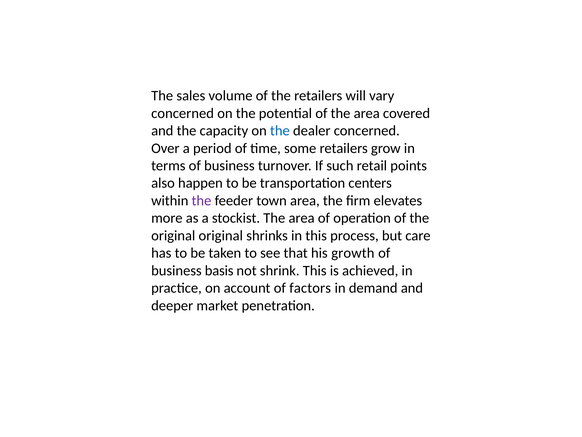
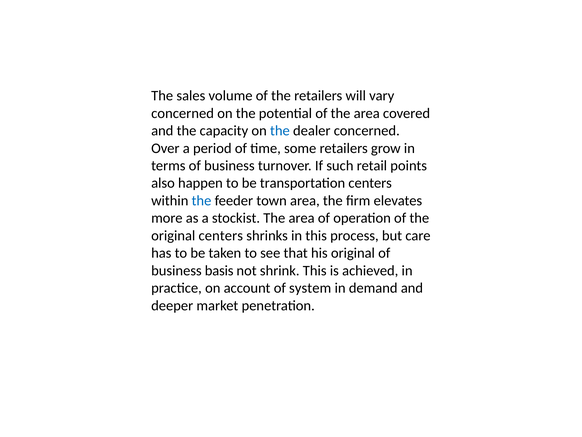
the at (201, 200) colour: purple -> blue
original original: original -> centers
his growth: growth -> original
factors: factors -> system
